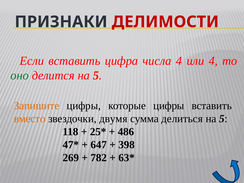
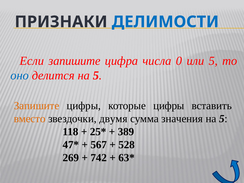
ДЕЛИМОСТИ colour: red -> blue
Если вставить: вставить -> запишите
числа 4: 4 -> 0
или 4: 4 -> 5
оно colour: green -> blue
делиться: делиться -> значения
486: 486 -> 389
647: 647 -> 567
398: 398 -> 528
782: 782 -> 742
